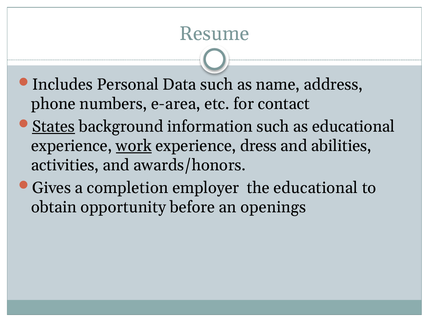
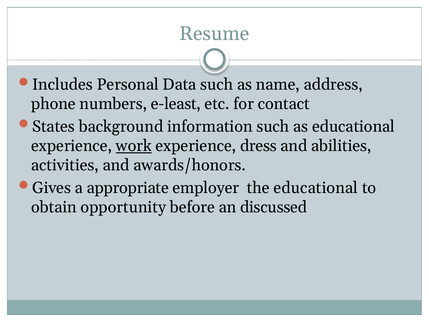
e-area: e-area -> e-least
States underline: present -> none
completion: completion -> appropriate
openings: openings -> discussed
